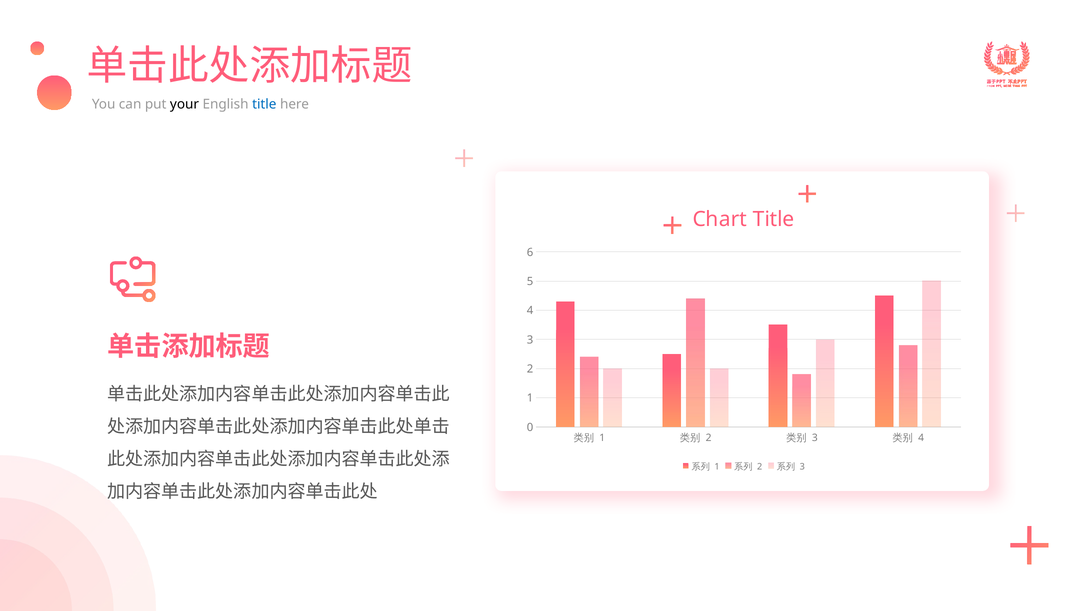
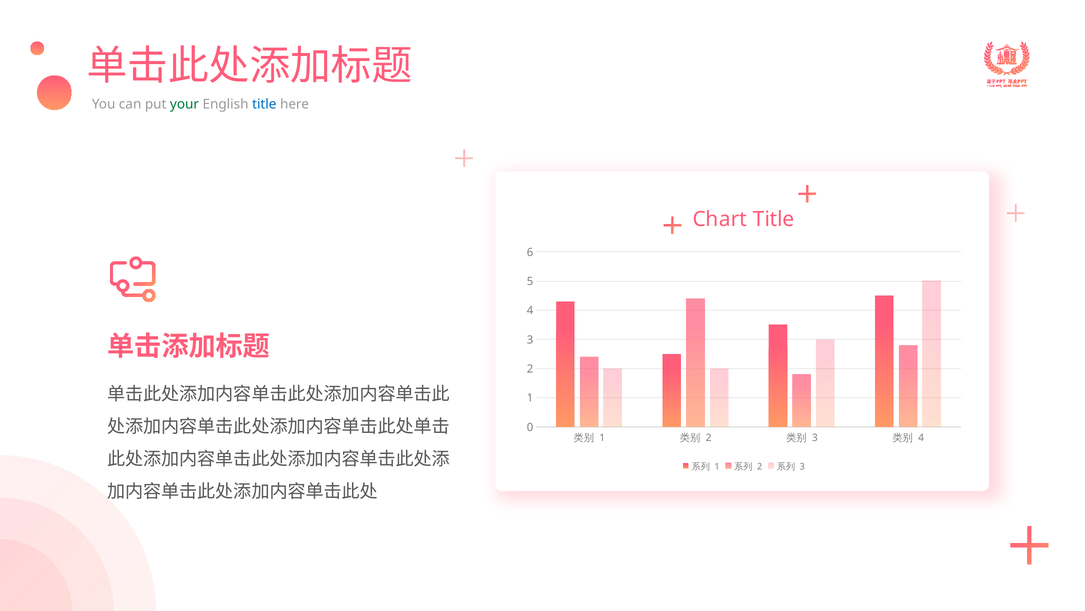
your colour: black -> green
